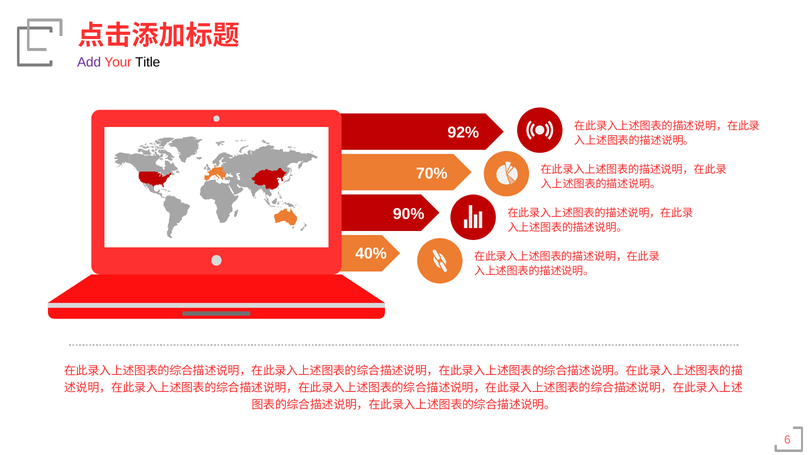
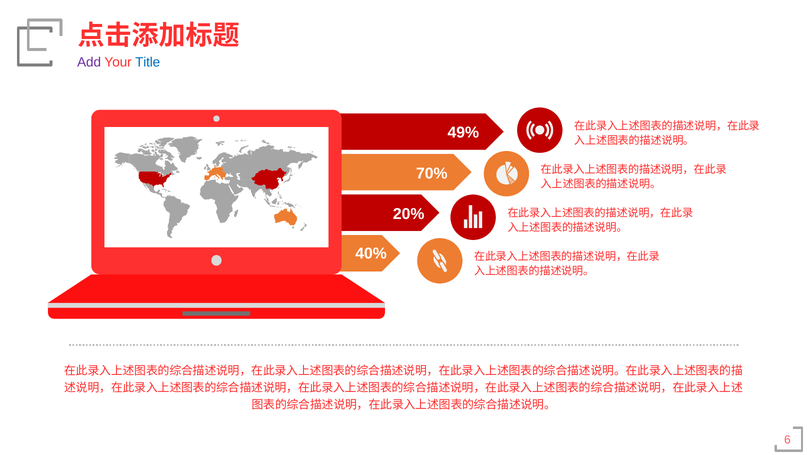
Title colour: black -> blue
92%: 92% -> 49%
90%: 90% -> 20%
